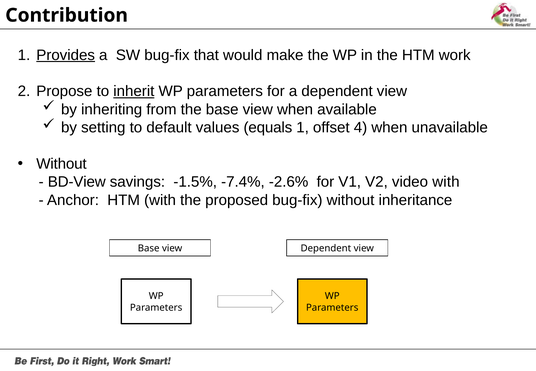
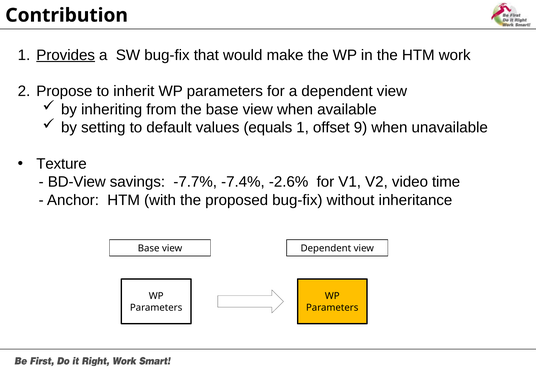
inherit underline: present -> none
4: 4 -> 9
Without at (61, 164): Without -> Texture
-1.5%: -1.5% -> -7.7%
video with: with -> time
